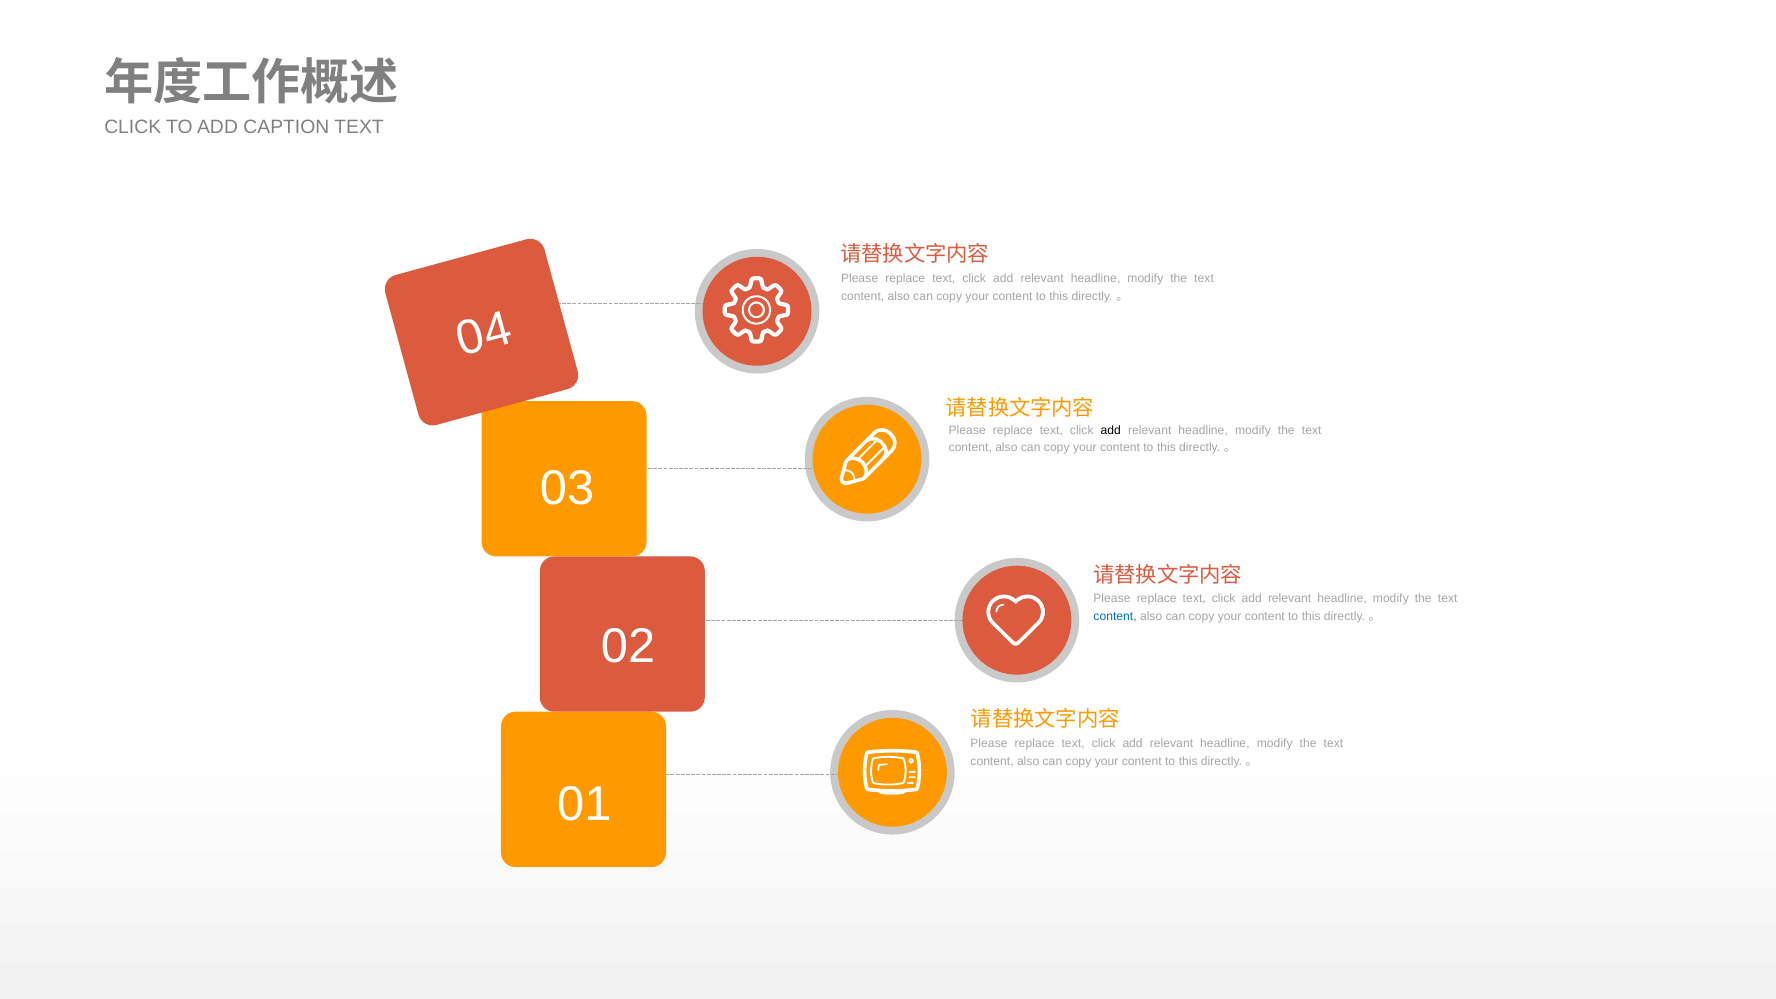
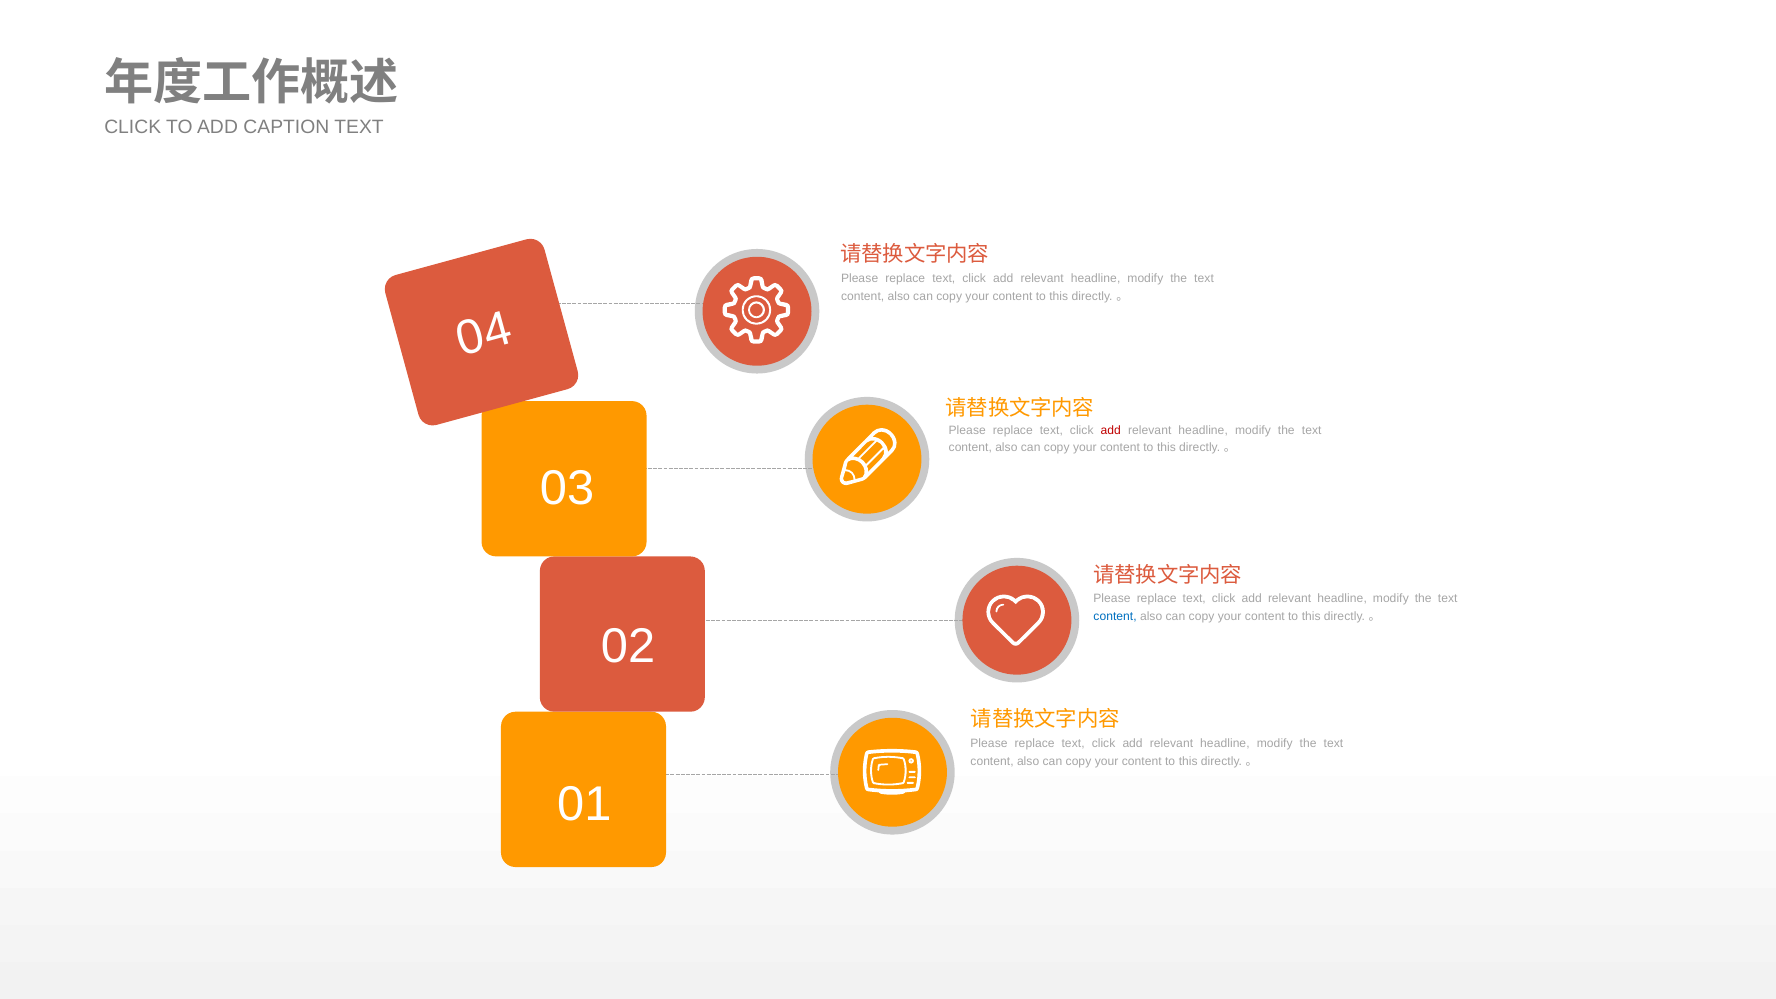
add at (1111, 430) colour: black -> red
